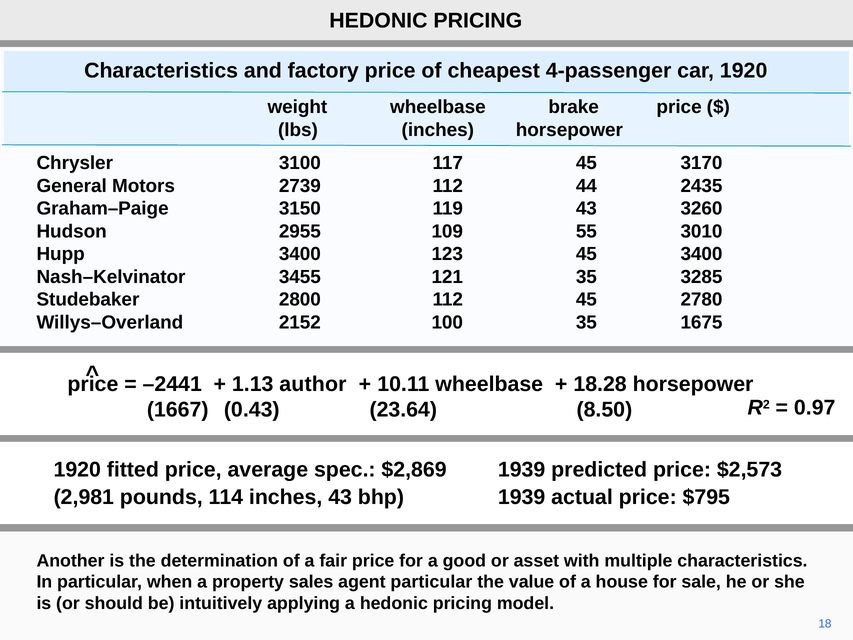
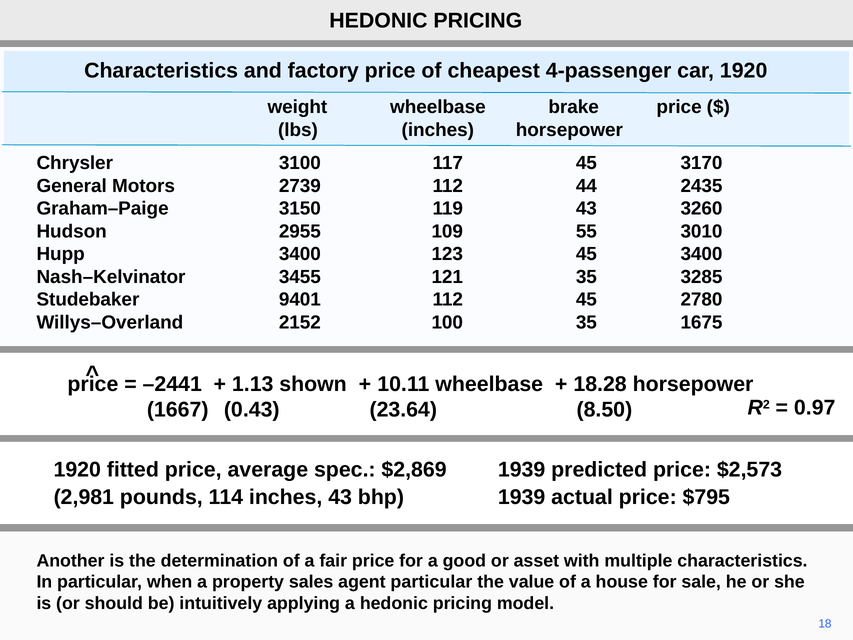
2800: 2800 -> 9401
author: author -> shown
